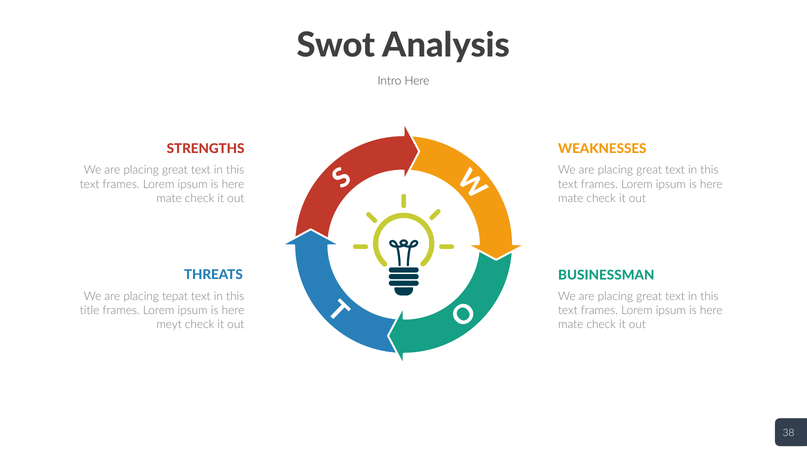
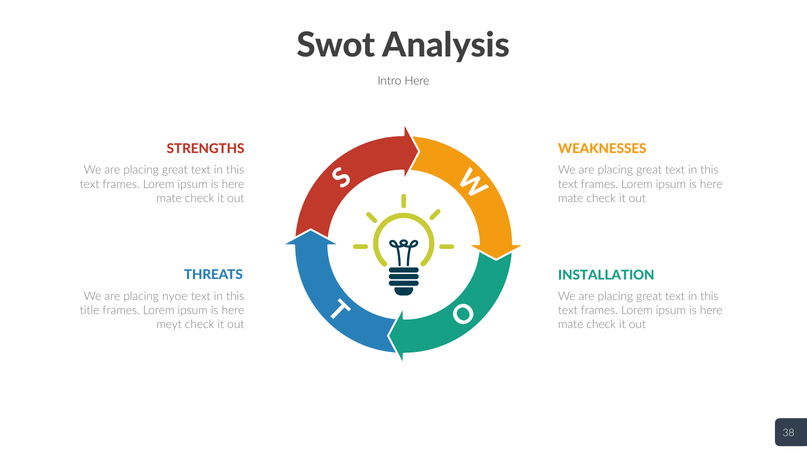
BUSINESSMAN: BUSINESSMAN -> INSTALLATION
tepat: tepat -> nyoe
